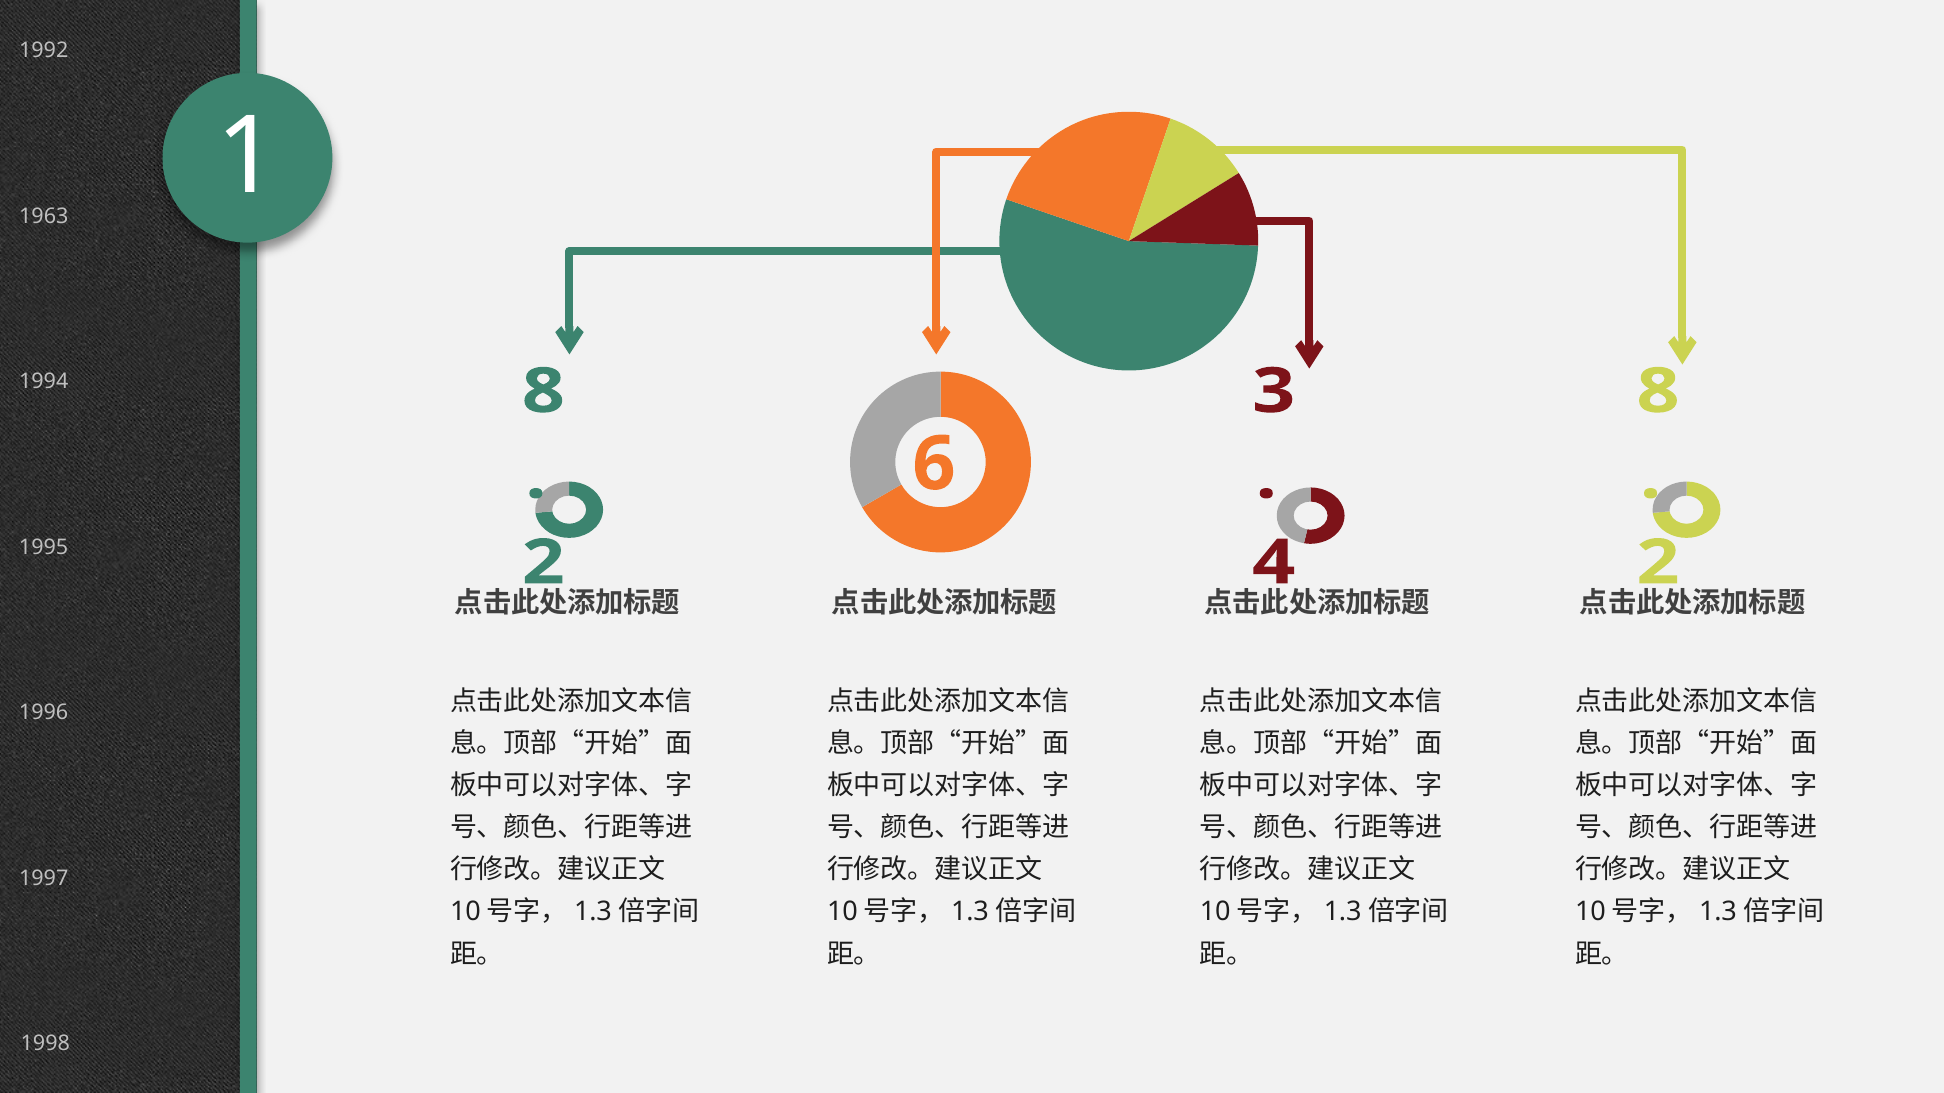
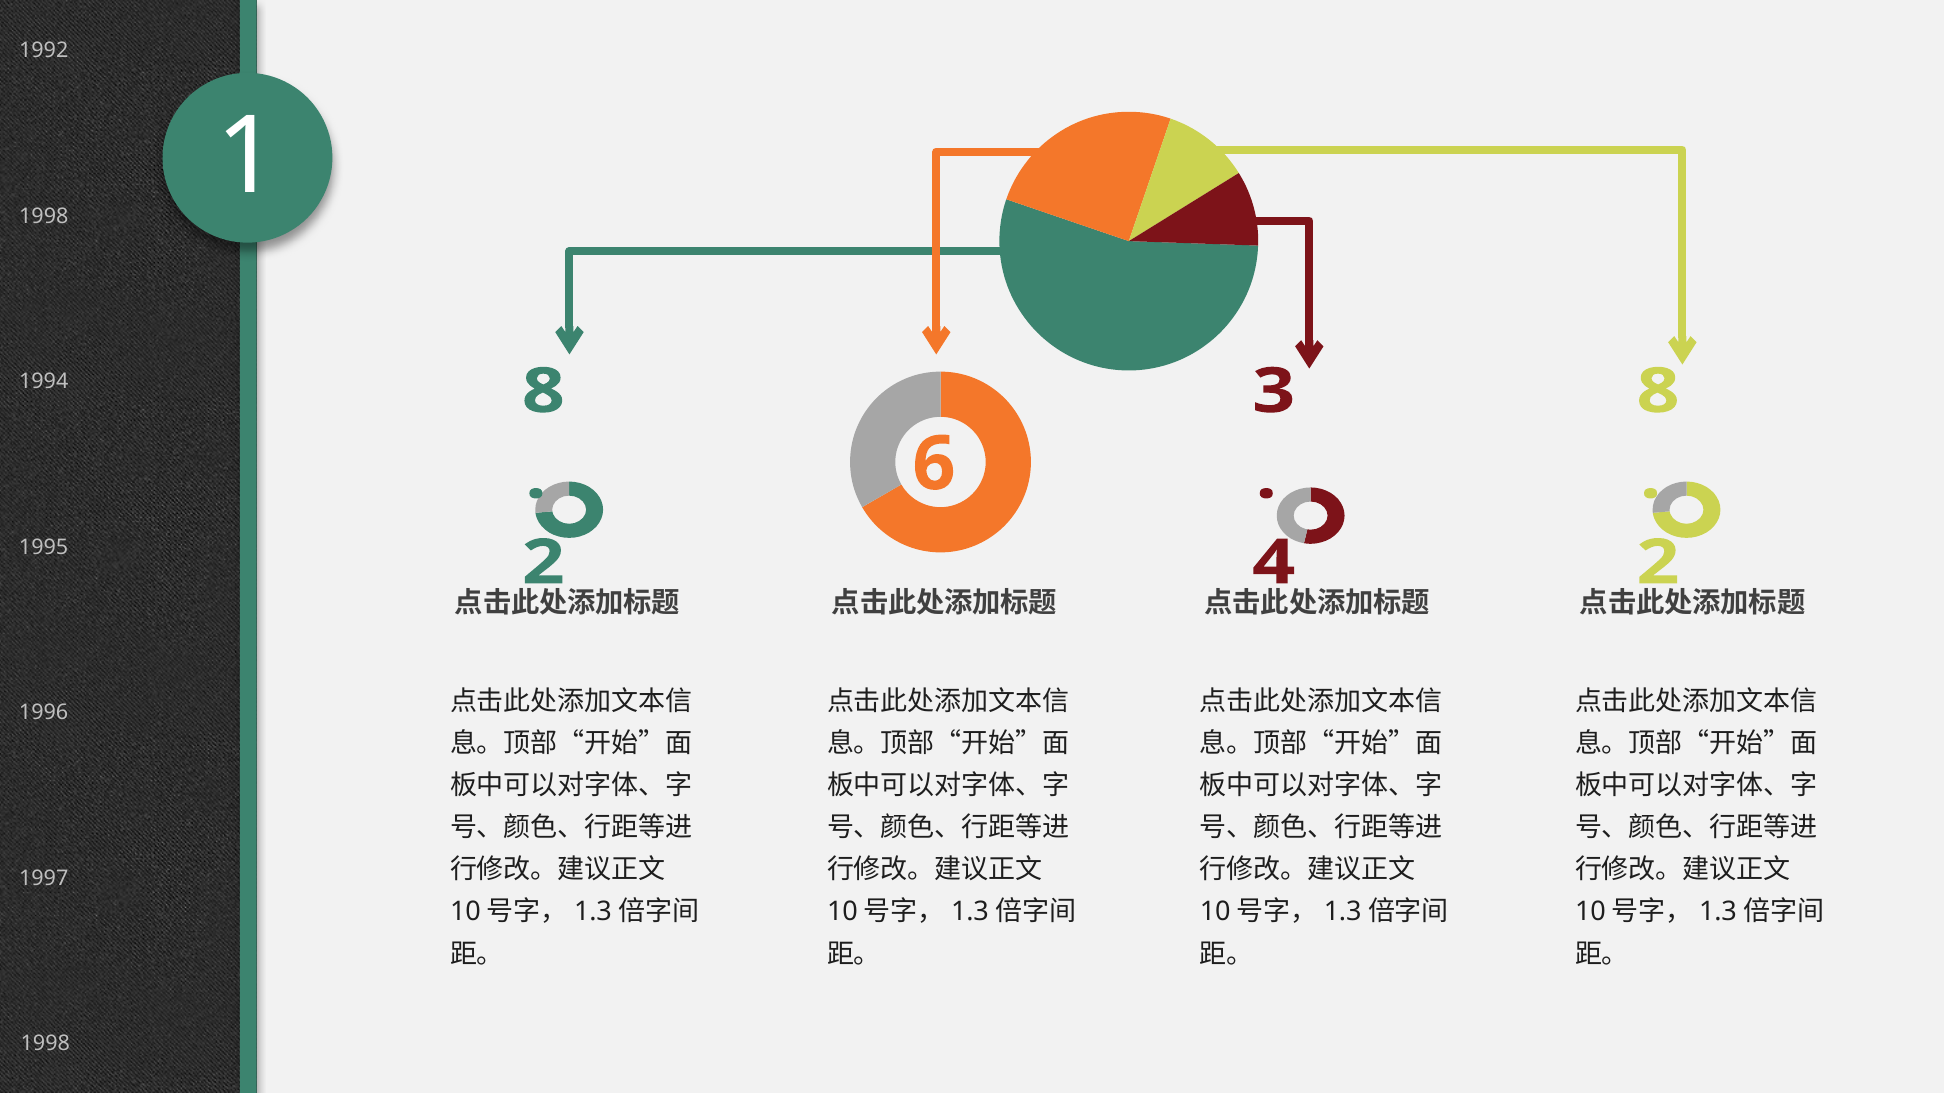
1963 at (44, 216): 1963 -> 1998
